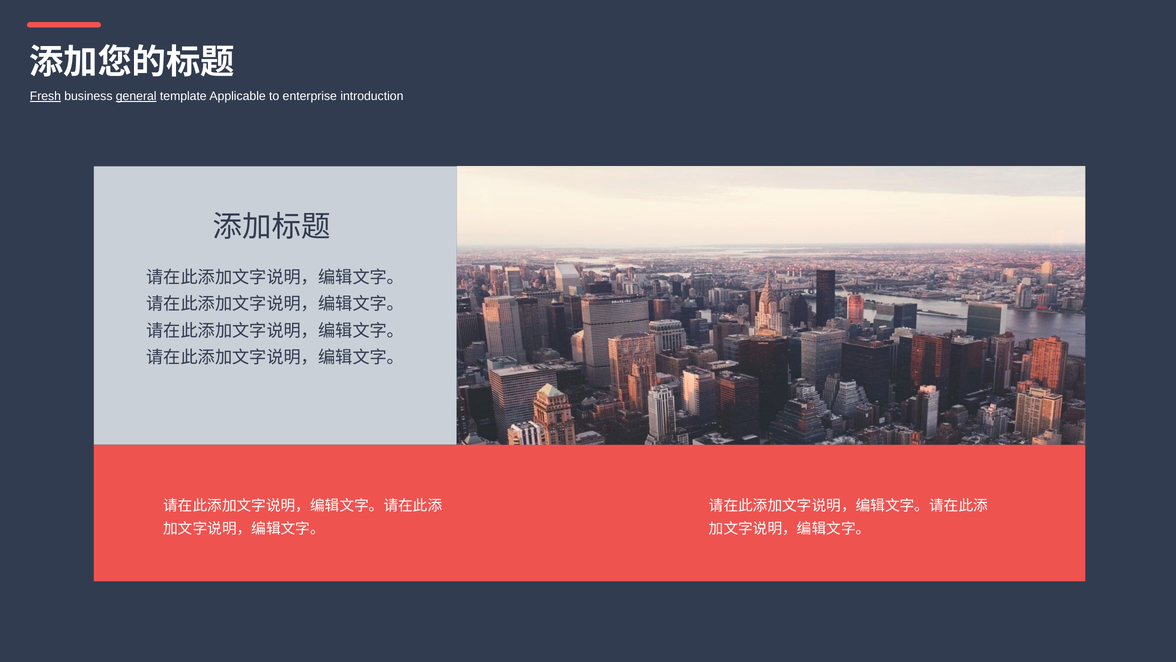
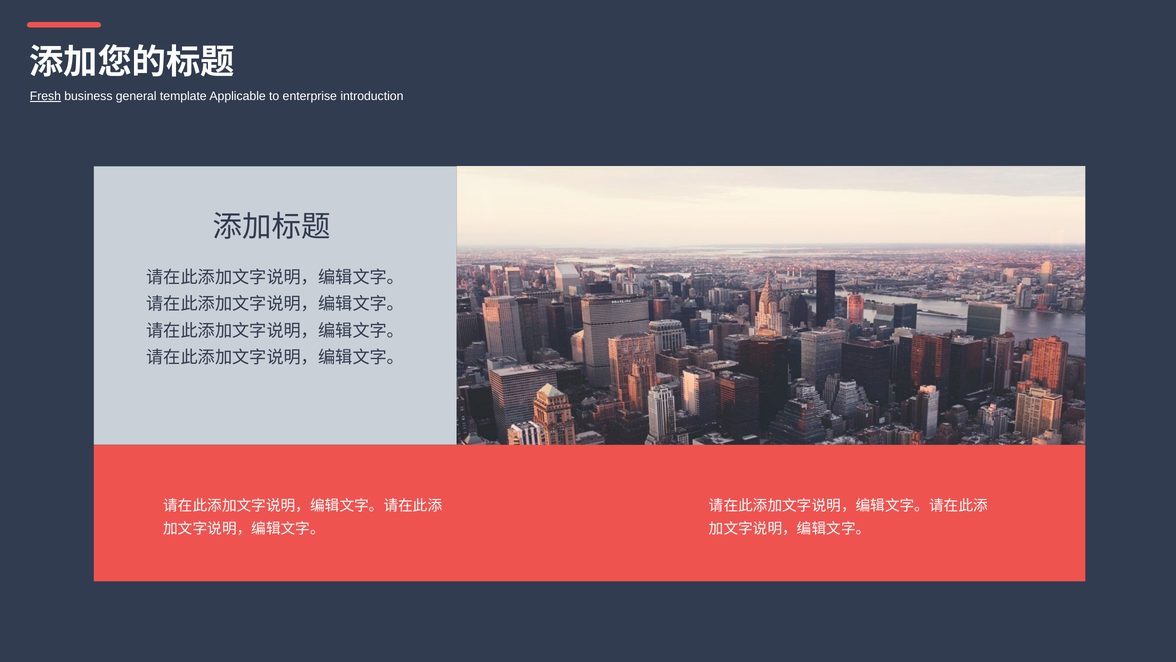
general underline: present -> none
